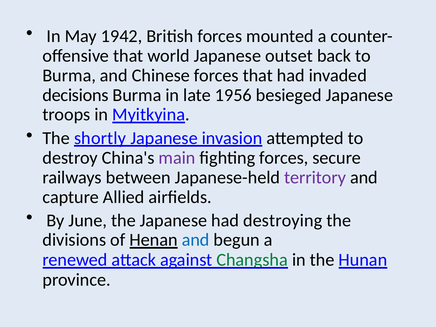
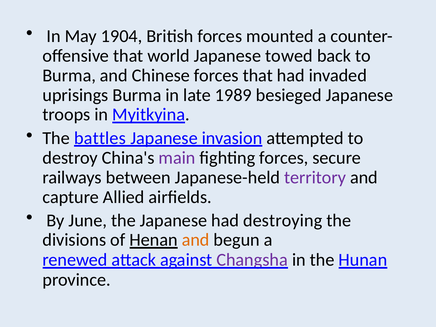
1942: 1942 -> 1904
outset: outset -> towed
decisions: decisions -> uprisings
1956: 1956 -> 1989
shortly: shortly -> battles
and at (196, 240) colour: blue -> orange
Changsha colour: green -> purple
